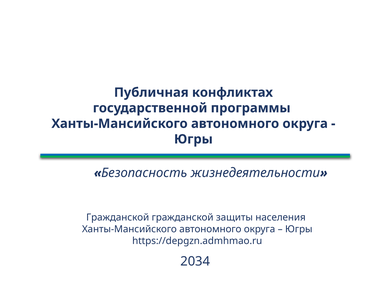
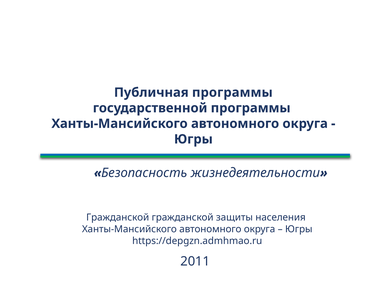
Публичная конфликтах: конфликтах -> программы
2034: 2034 -> 2011
